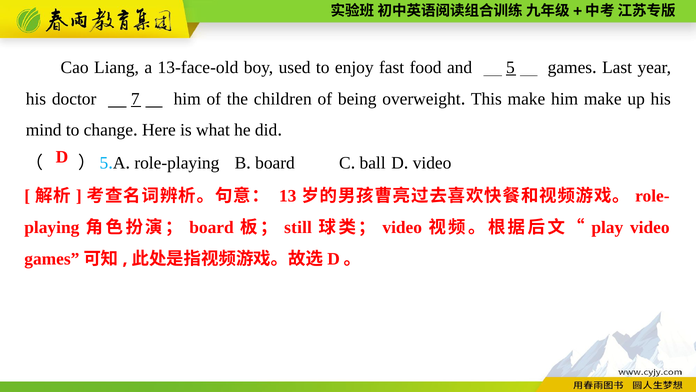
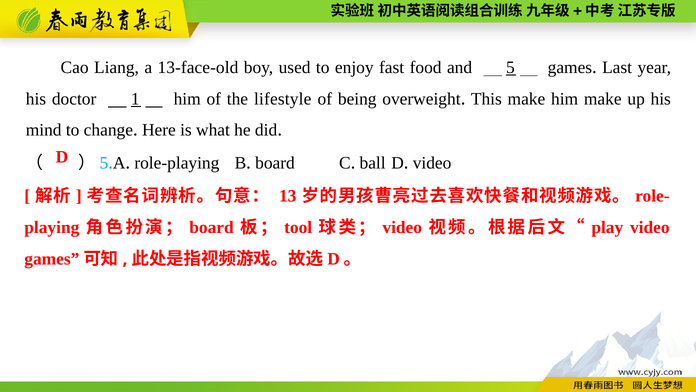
7: 7 -> 1
children: children -> lifestyle
still: still -> tool
